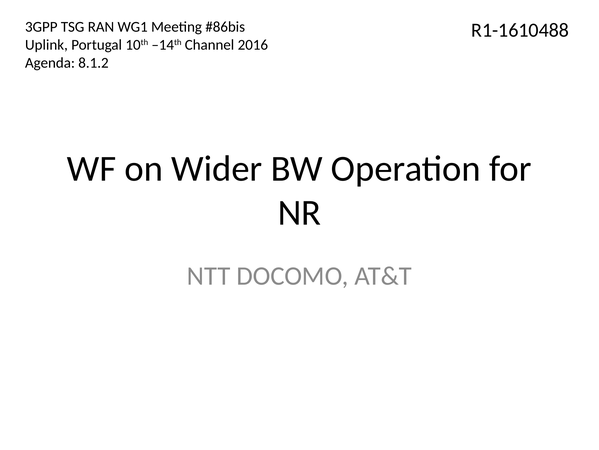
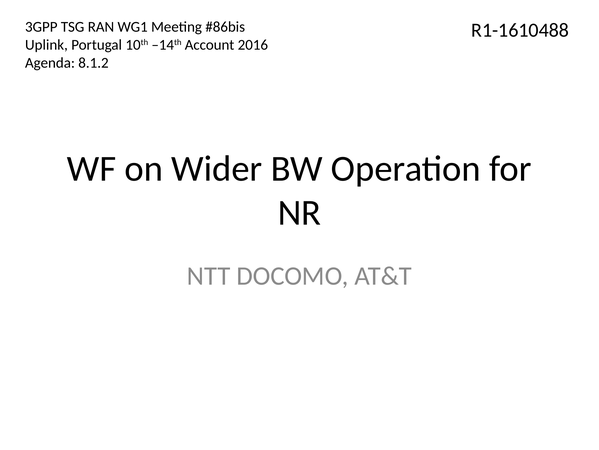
Channel: Channel -> Account
